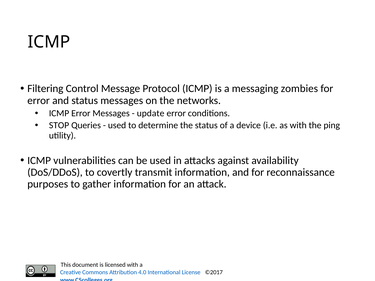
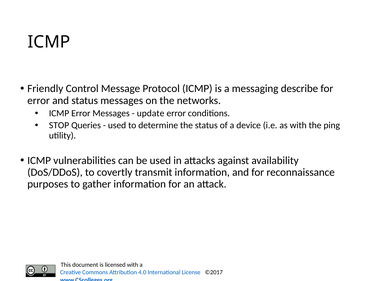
Filtering: Filtering -> Friendly
zombies: zombies -> describe
